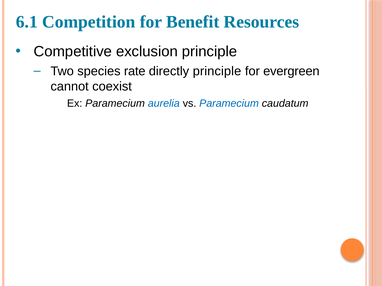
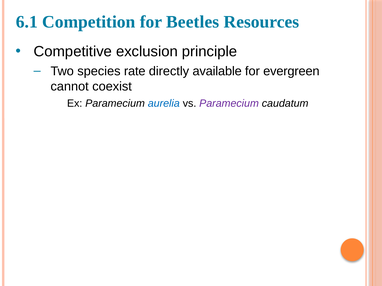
Benefit: Benefit -> Beetles
directly principle: principle -> available
Paramecium at (229, 104) colour: blue -> purple
